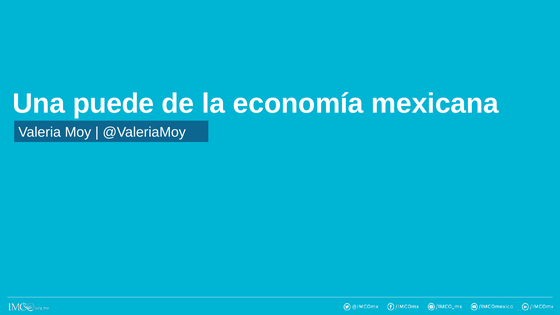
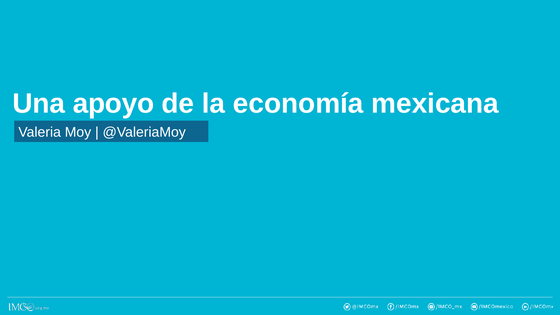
puede: puede -> apoyo
